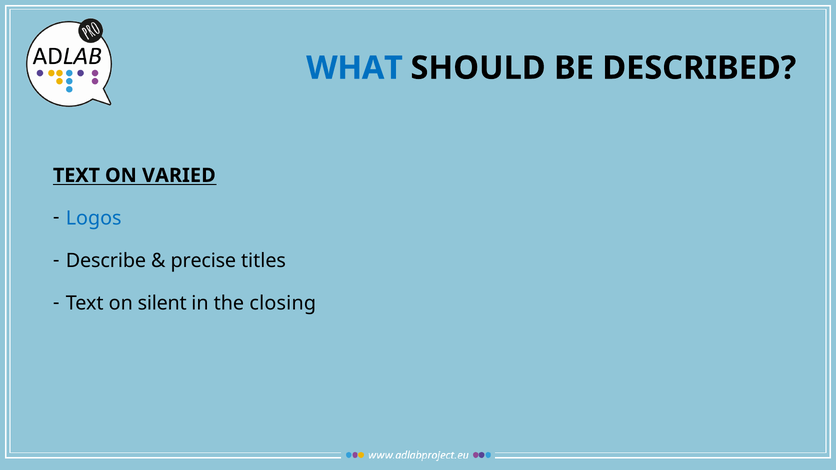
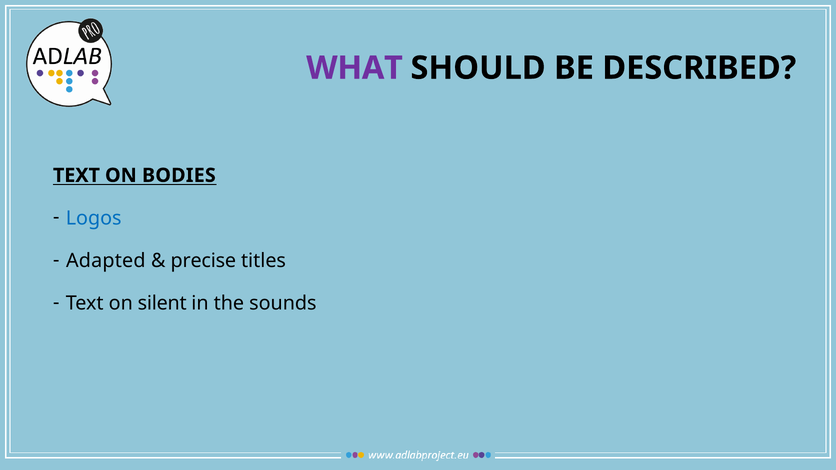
WHAT colour: blue -> purple
VARIED: VARIED -> BODIES
Describe: Describe -> Adapted
closing: closing -> sounds
